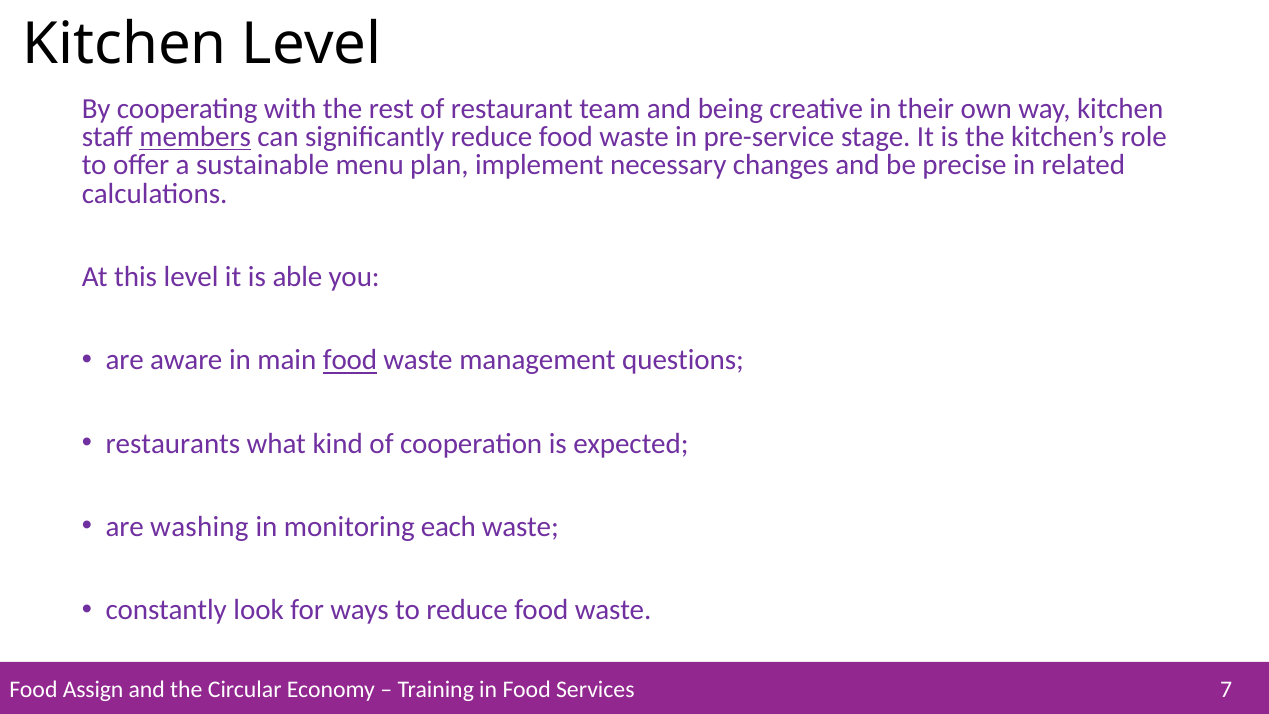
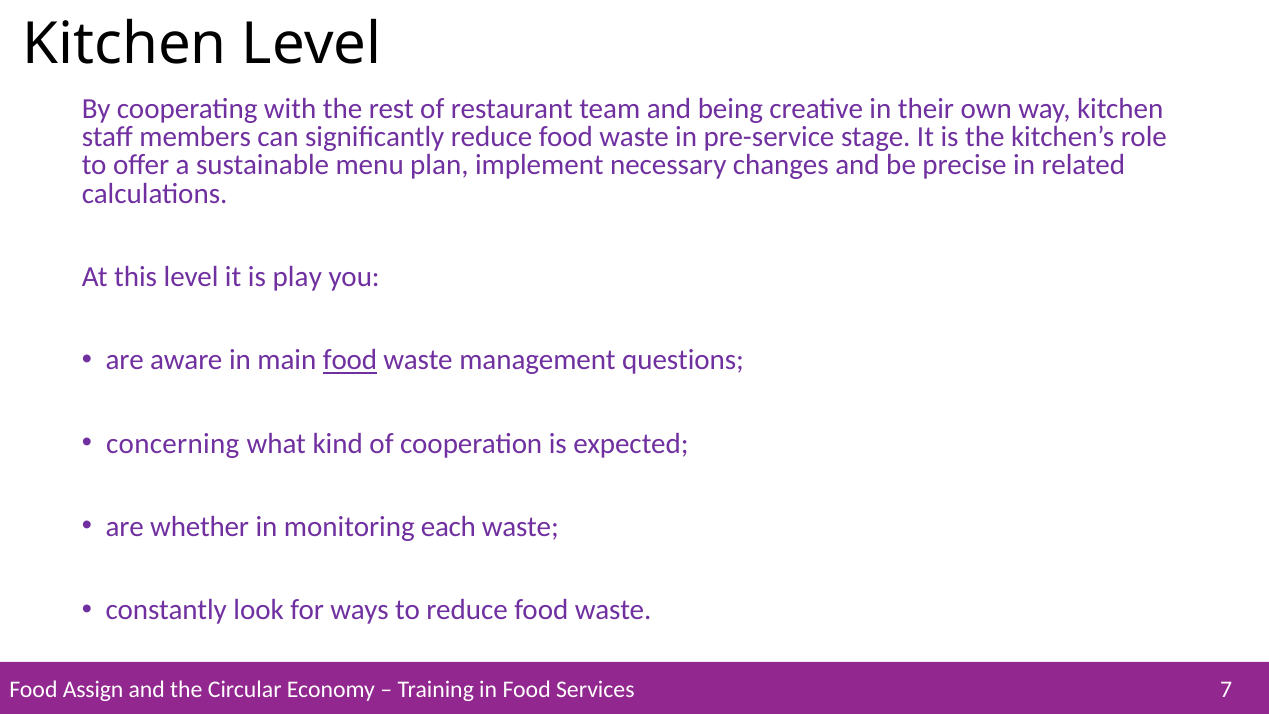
members underline: present -> none
able: able -> play
restaurants: restaurants -> concerning
washing: washing -> whether
